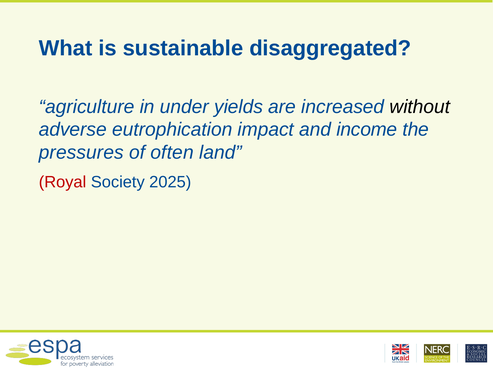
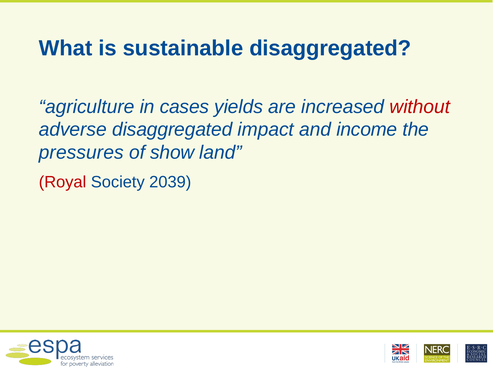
under: under -> cases
without colour: black -> red
adverse eutrophication: eutrophication -> disaggregated
often: often -> show
2025: 2025 -> 2039
